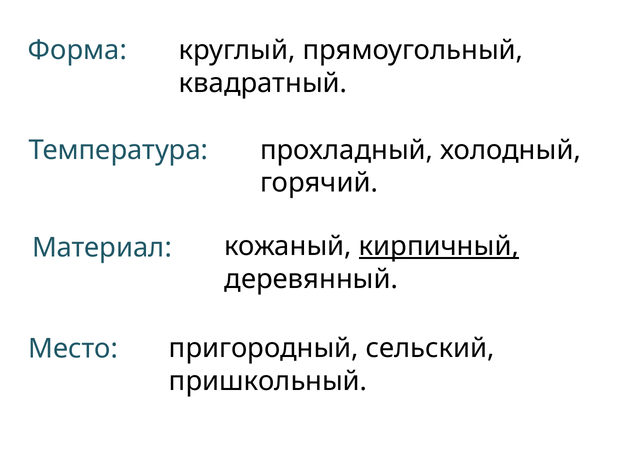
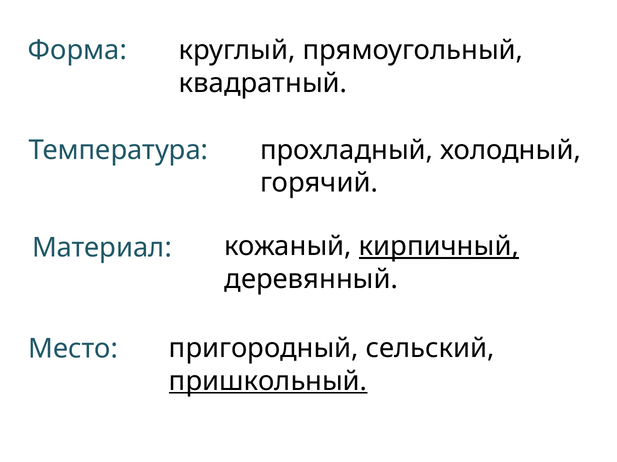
пришкольный underline: none -> present
